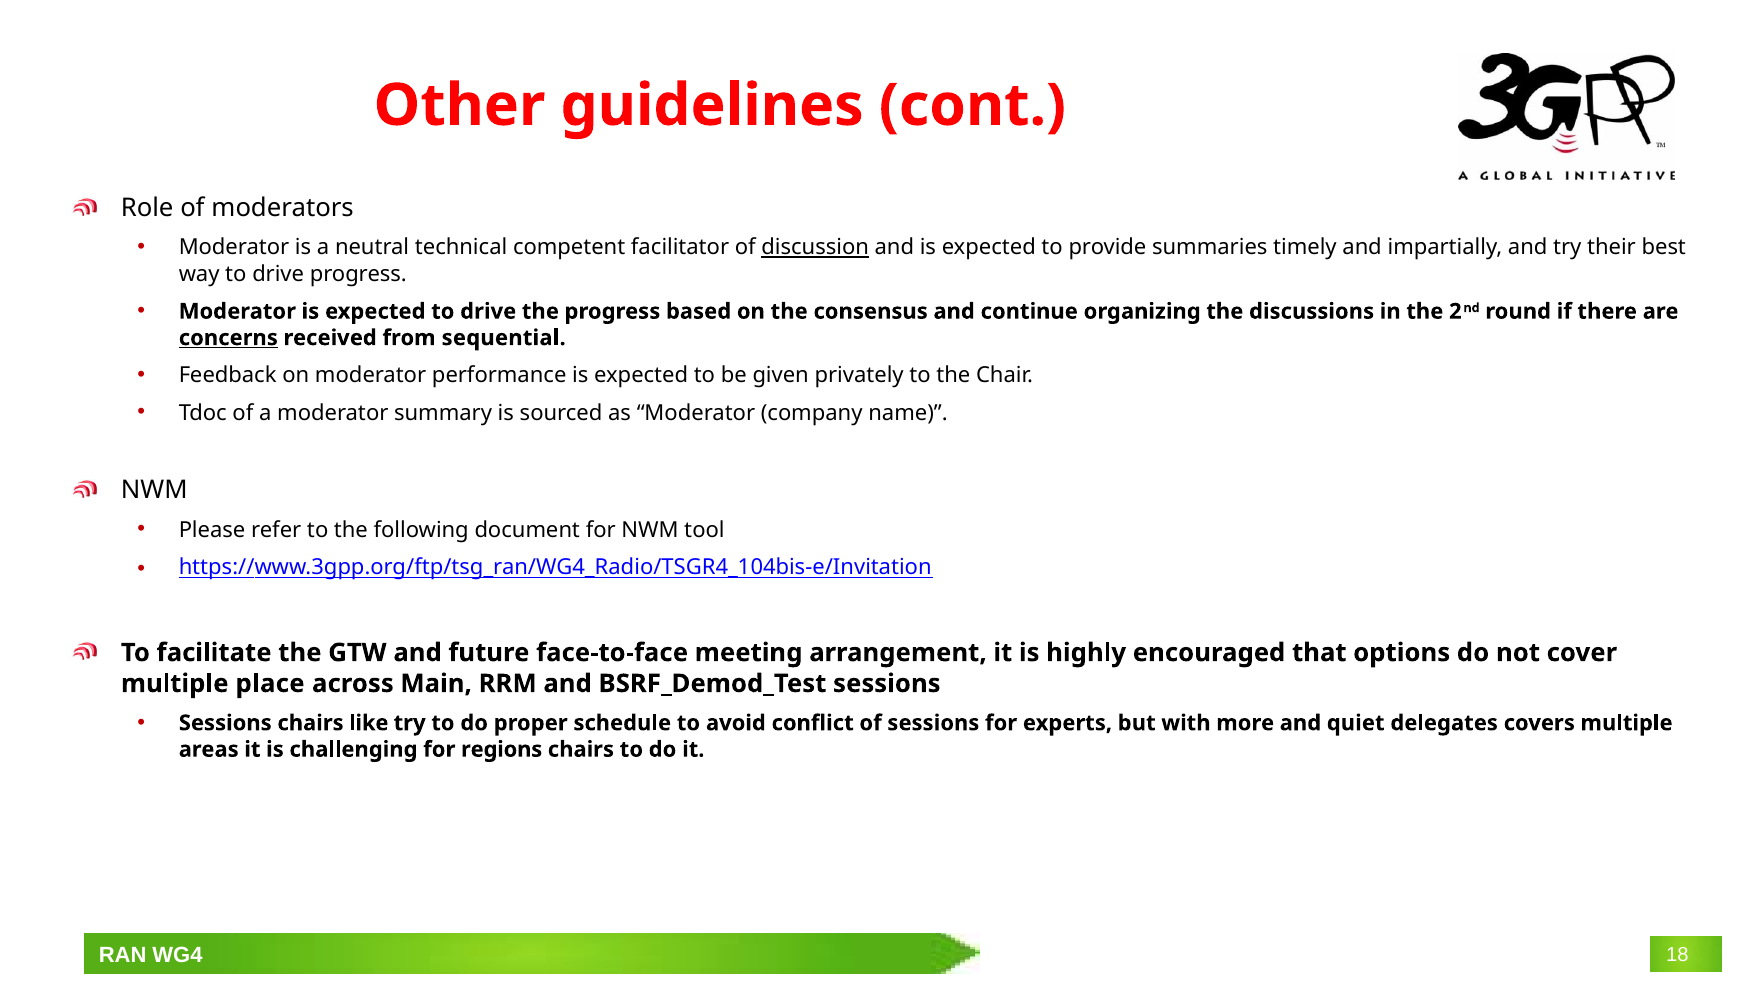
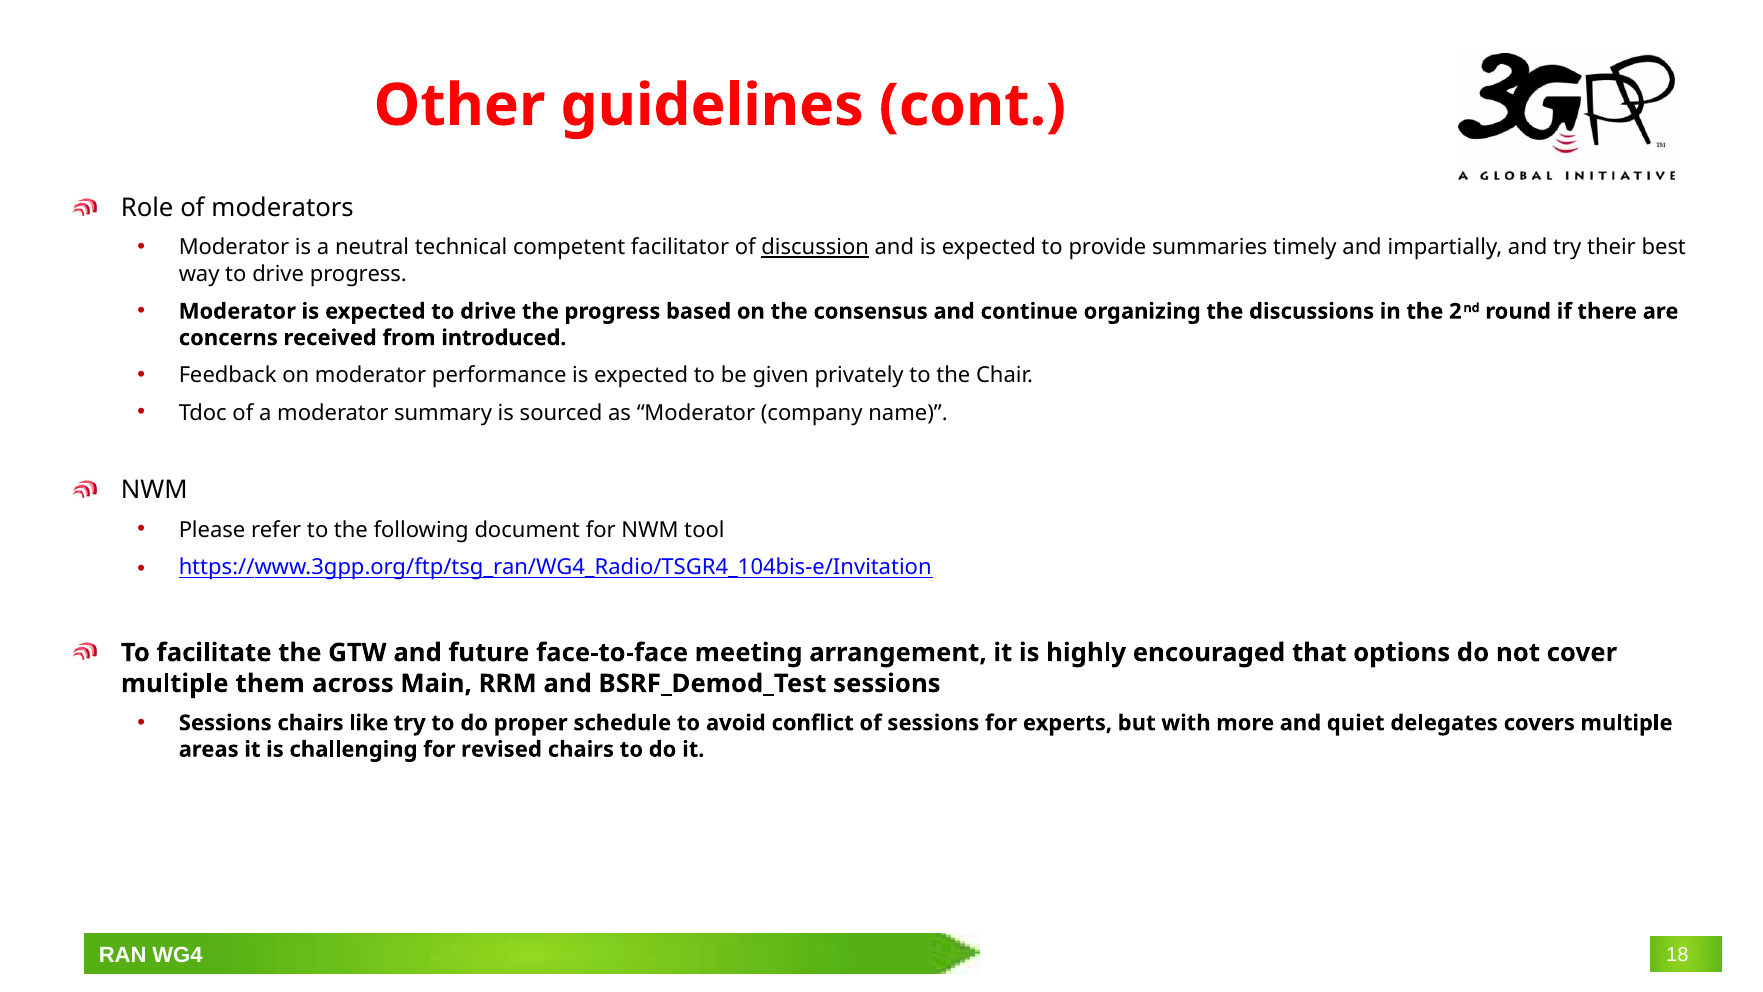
concerns underline: present -> none
sequential: sequential -> introduced
place: place -> them
regions: regions -> revised
